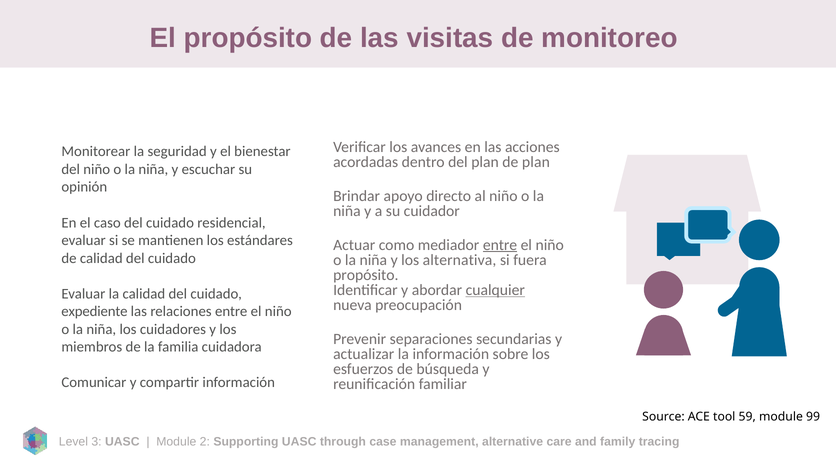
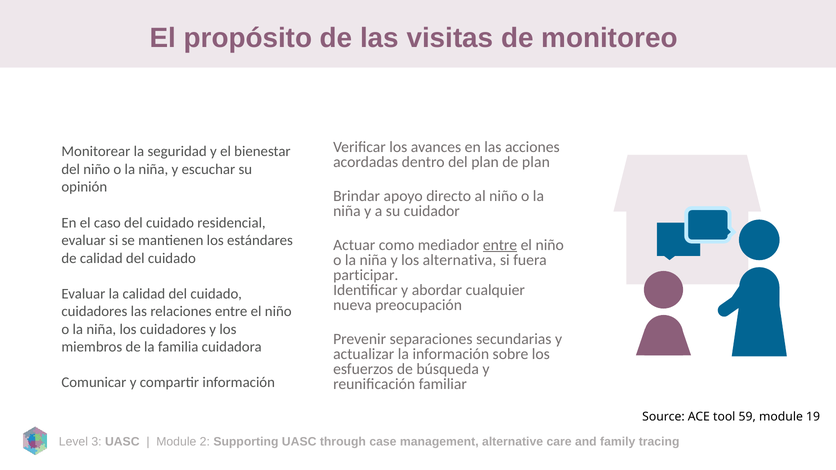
propósito at (366, 275): propósito -> participar
cualquier underline: present -> none
expediente at (94, 312): expediente -> cuidadores
99: 99 -> 19
